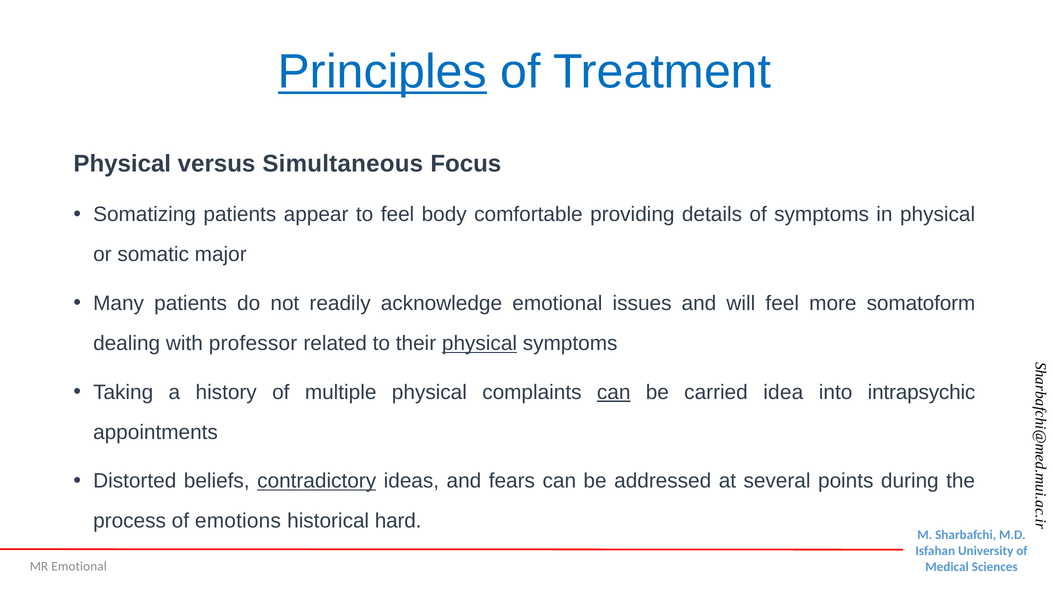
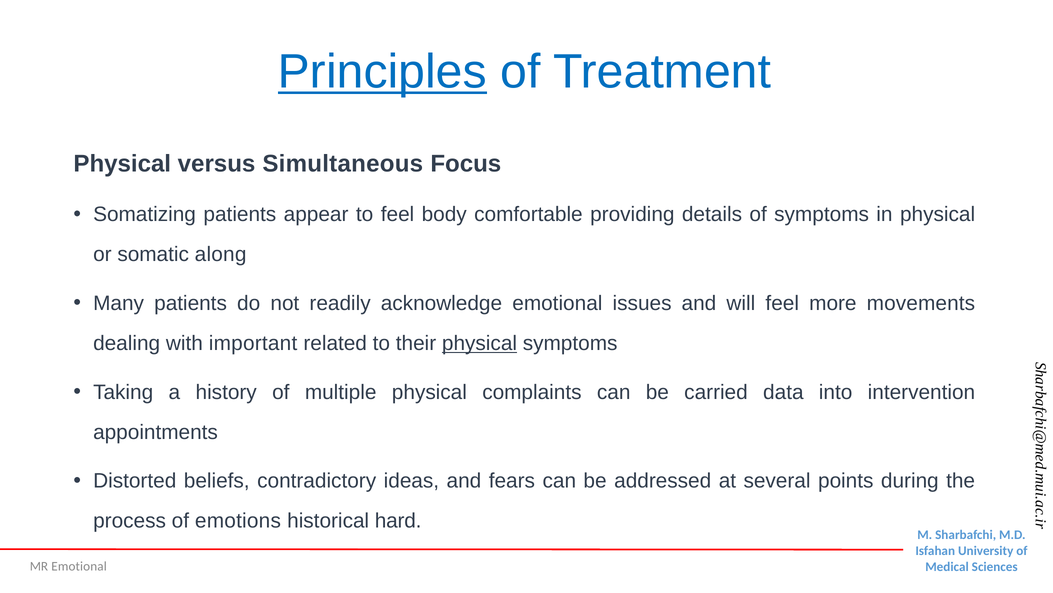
major: major -> along
somatoform: somatoform -> movements
professor: professor -> important
can at (614, 392) underline: present -> none
idea: idea -> data
intrapsychic: intrapsychic -> intervention
contradictory underline: present -> none
